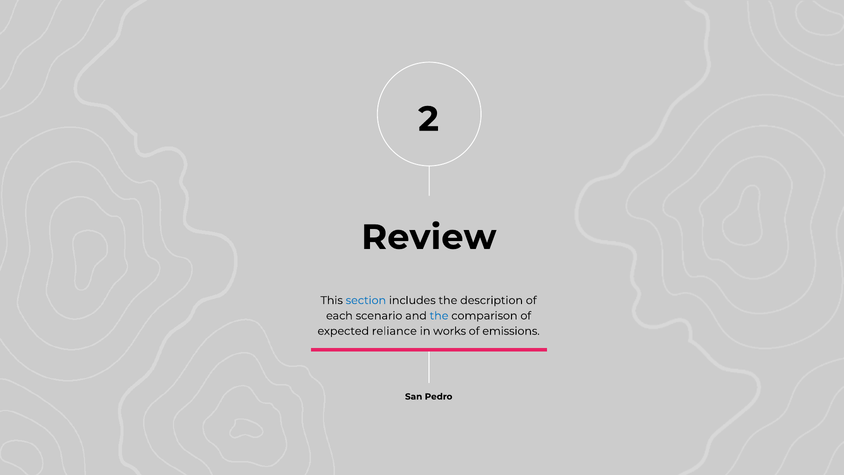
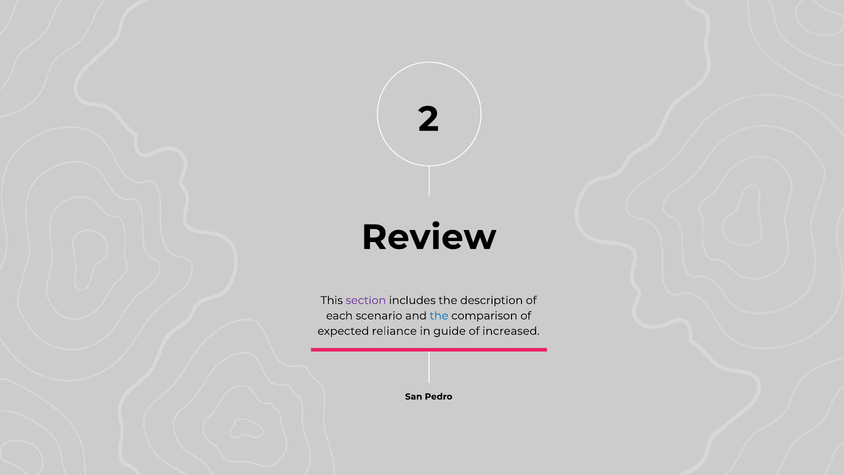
section colour: blue -> purple
works: works -> guide
emissions: emissions -> increased
